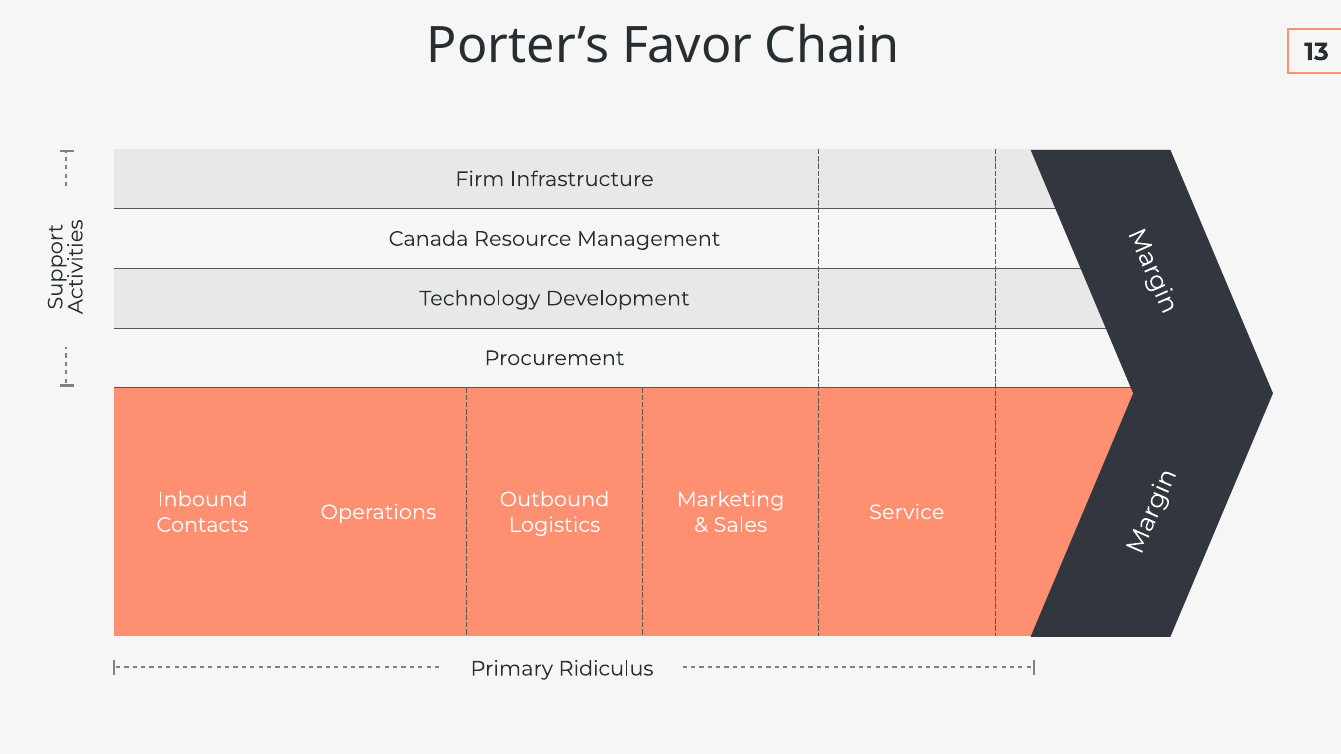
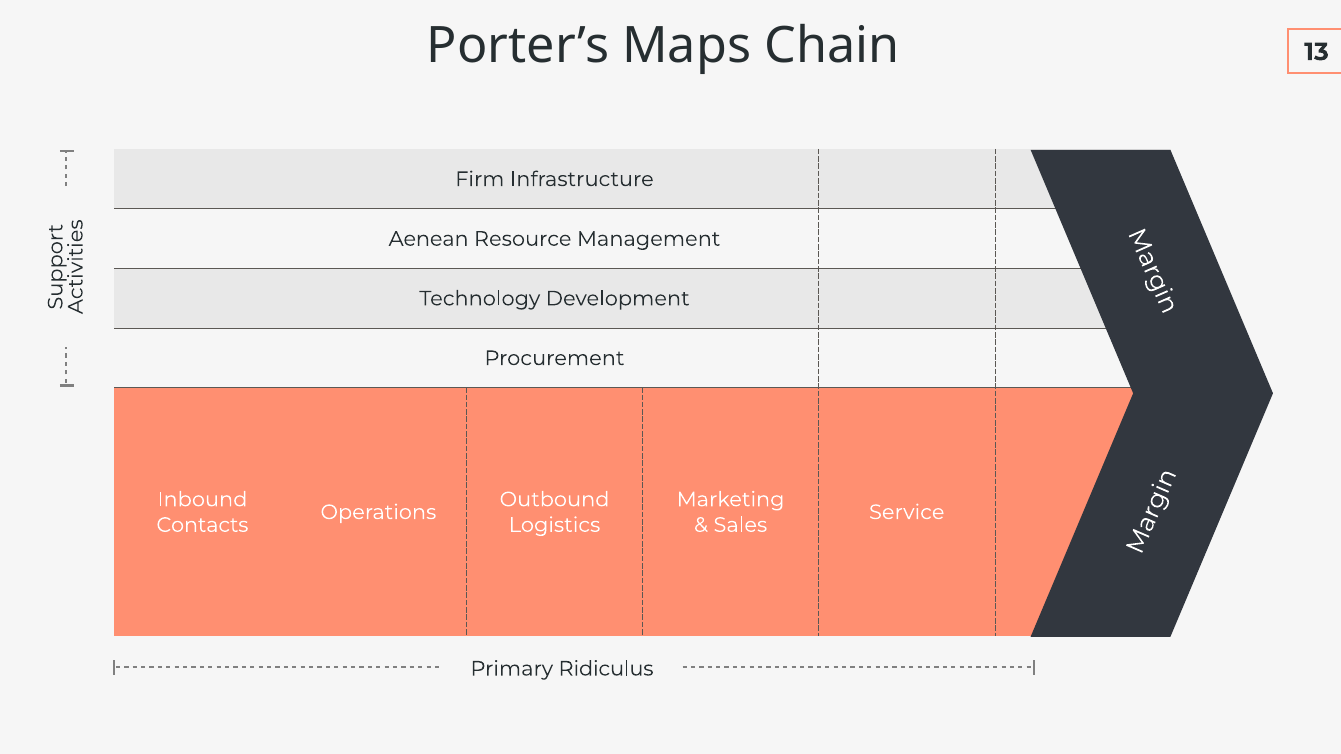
Favor: Favor -> Maps
Canada: Canada -> Aenean
